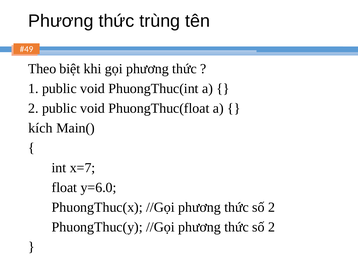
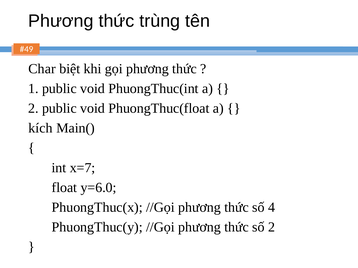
Theo: Theo -> Char
2 at (272, 208): 2 -> 4
